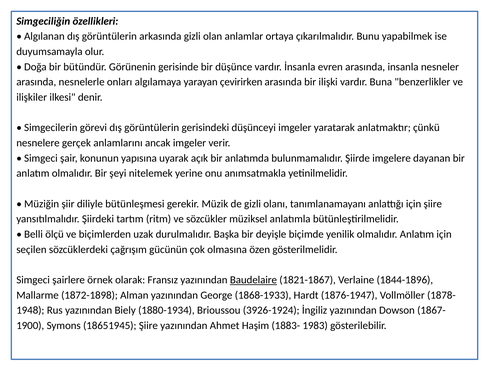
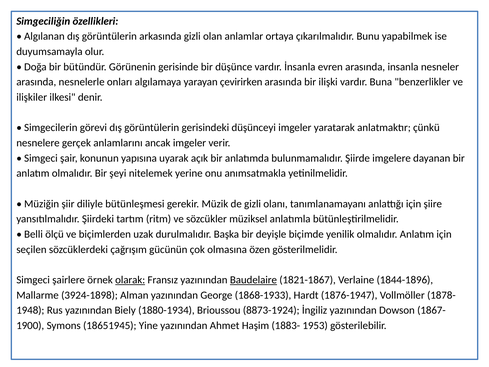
olarak underline: none -> present
1872-1898: 1872-1898 -> 3924-1898
3926-1924: 3926-1924 -> 8873-1924
18651945 Şiire: Şiire -> Yine
1983: 1983 -> 1953
